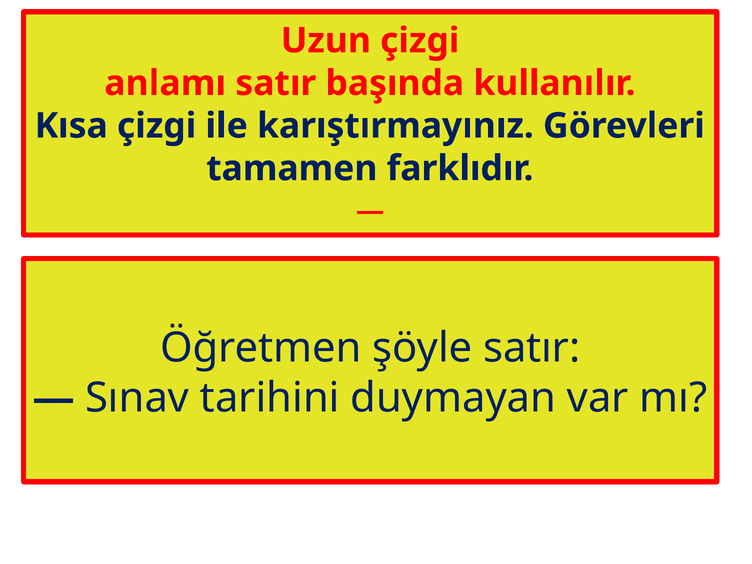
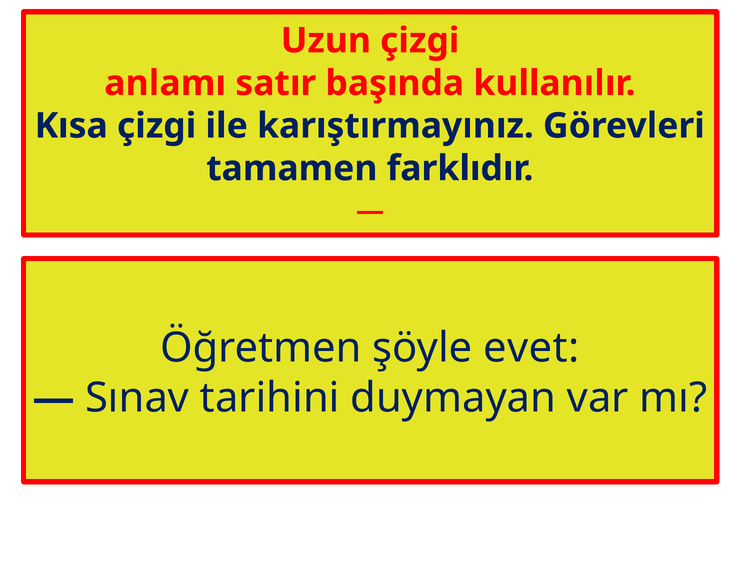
şöyle satır: satır -> evet
